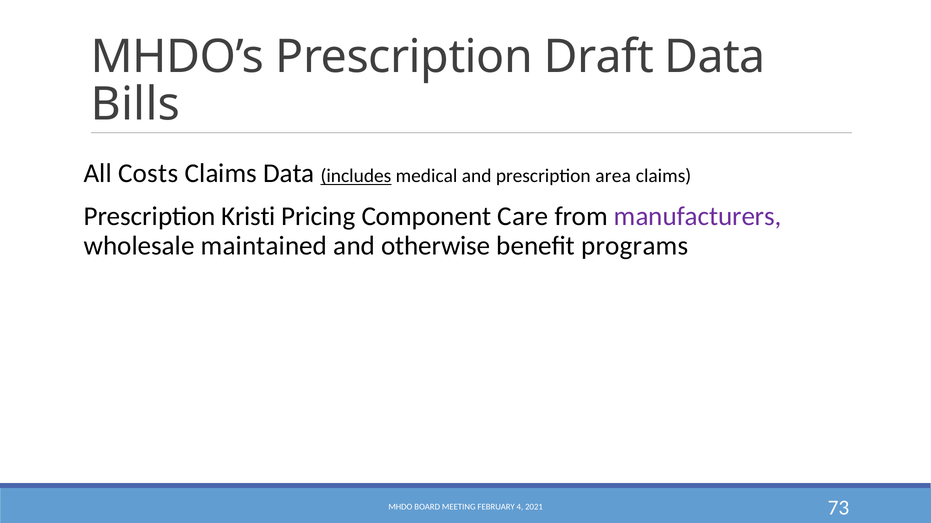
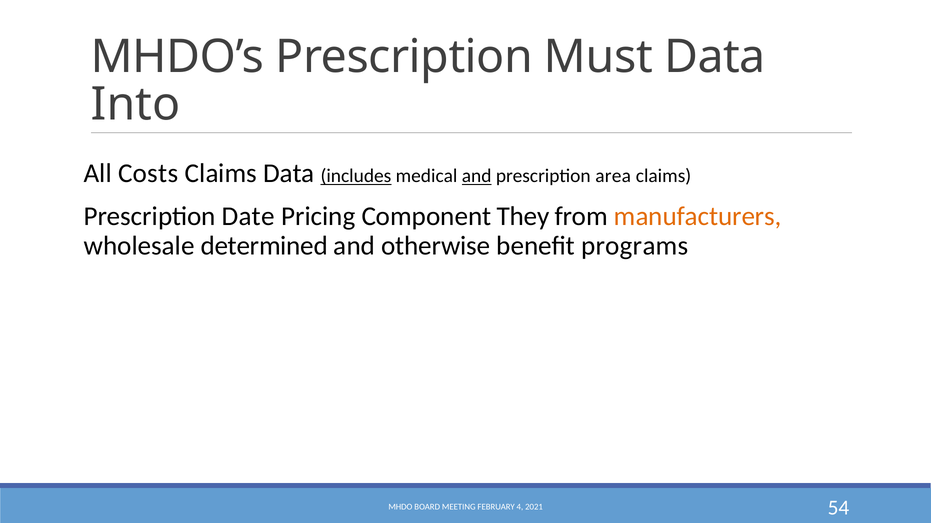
Draft: Draft -> Must
Bills: Bills -> Into
and at (477, 176) underline: none -> present
Kristi: Kristi -> Date
Care: Care -> They
manufacturers colour: purple -> orange
maintained: maintained -> determined
73: 73 -> 54
